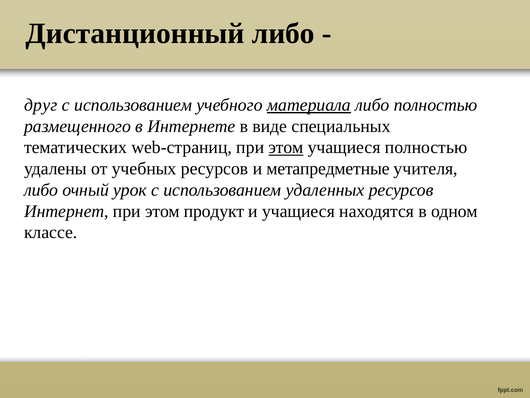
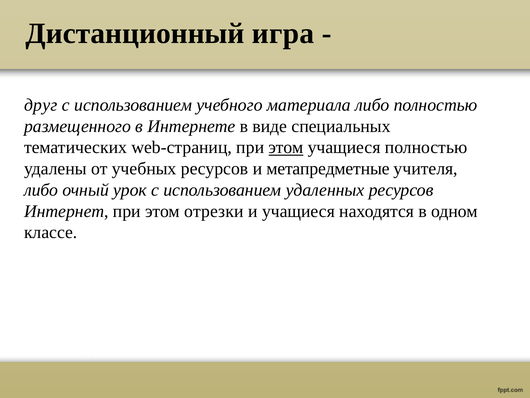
Дистанционный либо: либо -> игра
материала underline: present -> none
продукт: продукт -> отрезки
